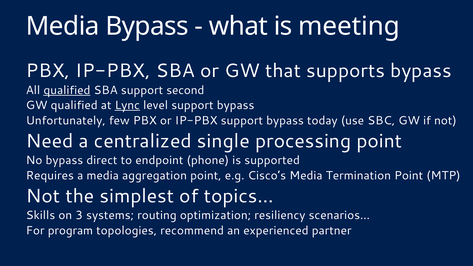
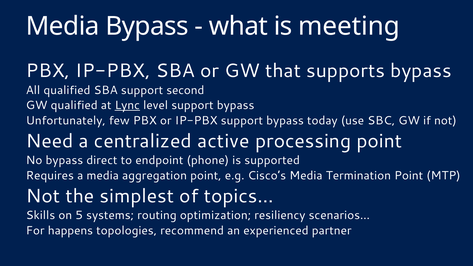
qualified at (67, 90) underline: present -> none
single: single -> active
3: 3 -> 5
program: program -> happens
